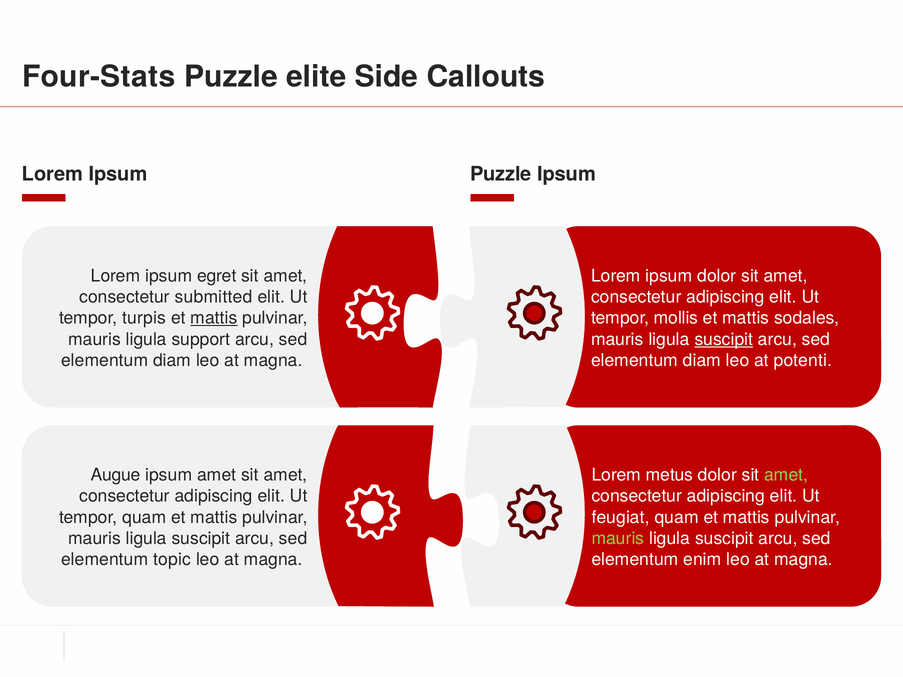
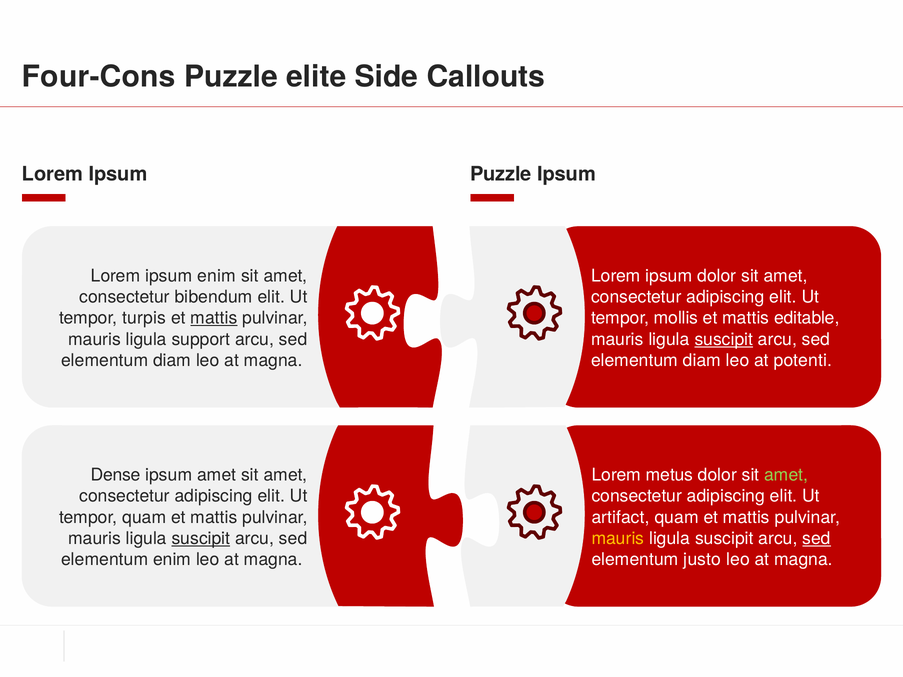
Four-Stats: Four-Stats -> Four-Cons
ipsum egret: egret -> enim
submitted: submitted -> bibendum
sodales: sodales -> editable
Augue: Augue -> Dense
feugiat: feugiat -> artifact
suscipit at (201, 539) underline: none -> present
mauris at (618, 539) colour: light green -> yellow
sed at (817, 539) underline: none -> present
elementum topic: topic -> enim
enim: enim -> justo
